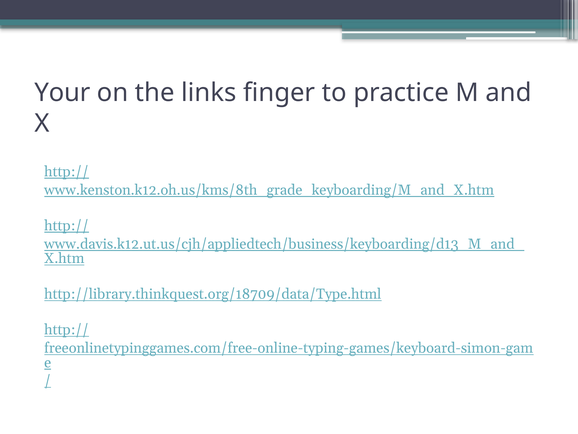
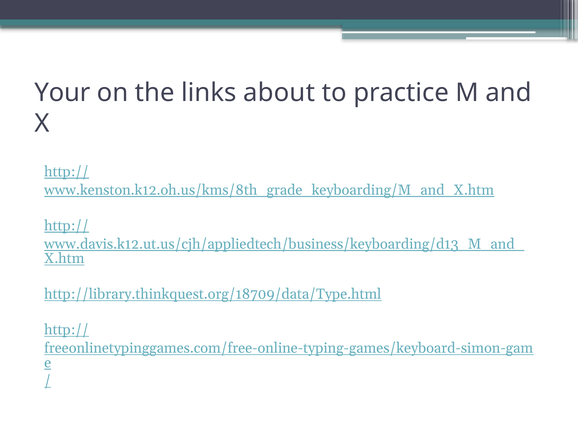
finger: finger -> about
